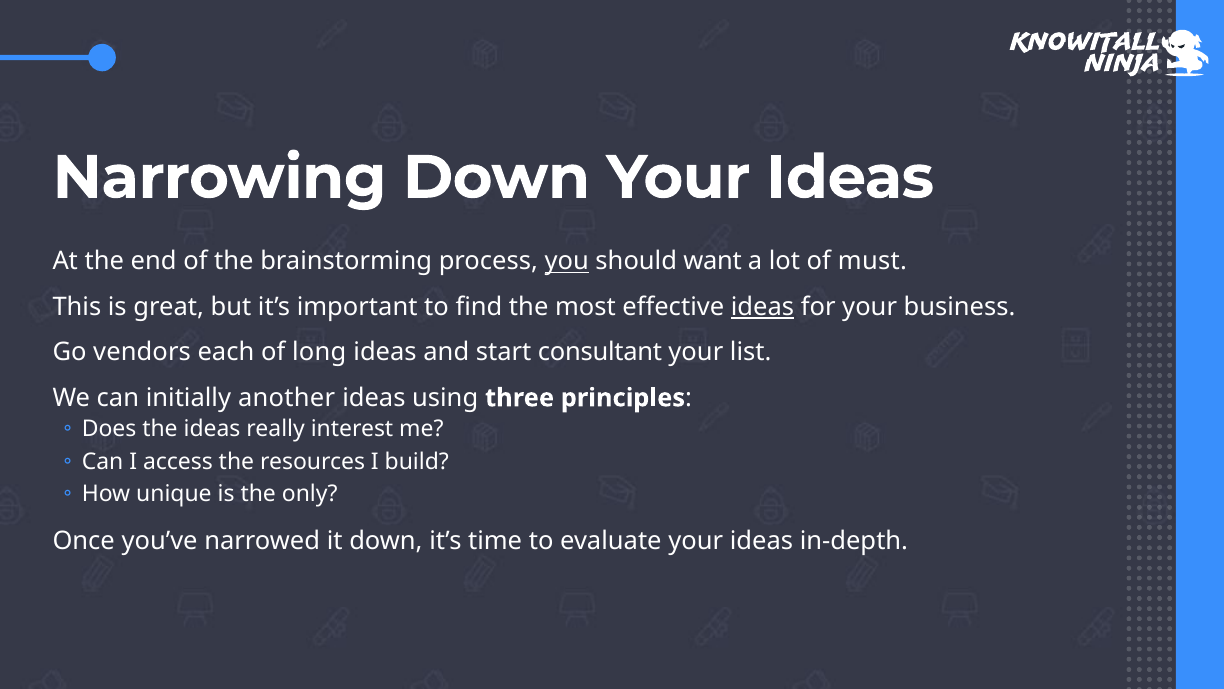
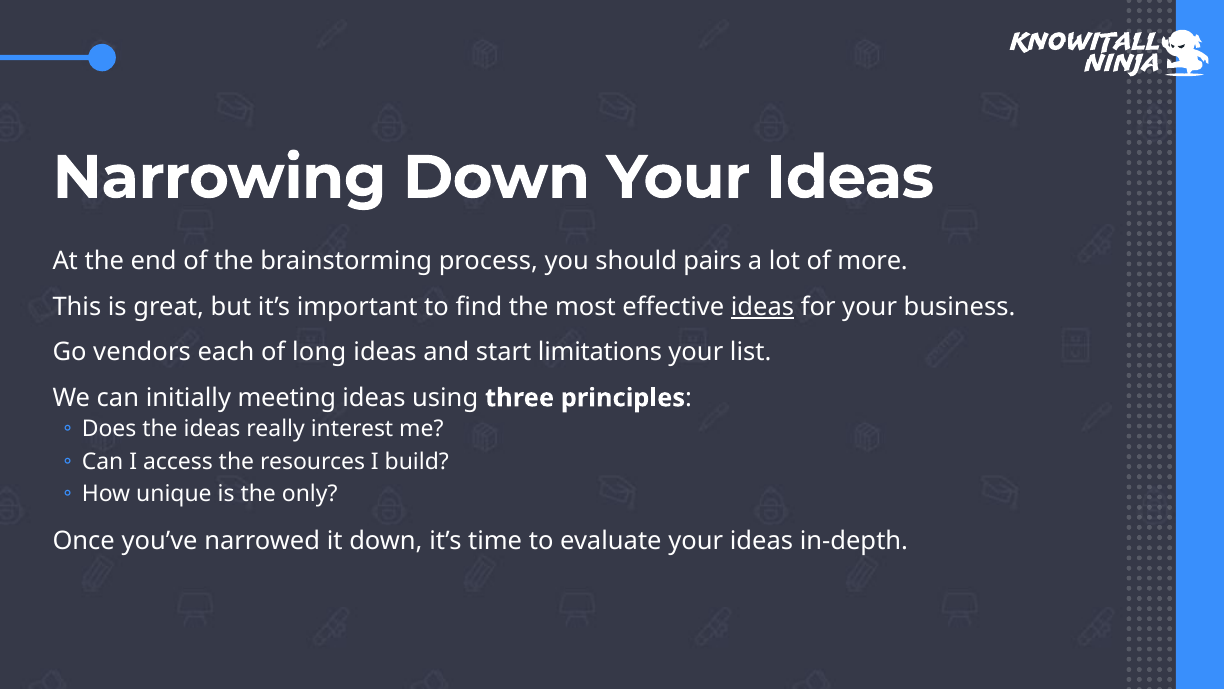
you underline: present -> none
want: want -> pairs
must: must -> more
consultant: consultant -> limitations
another: another -> meeting
